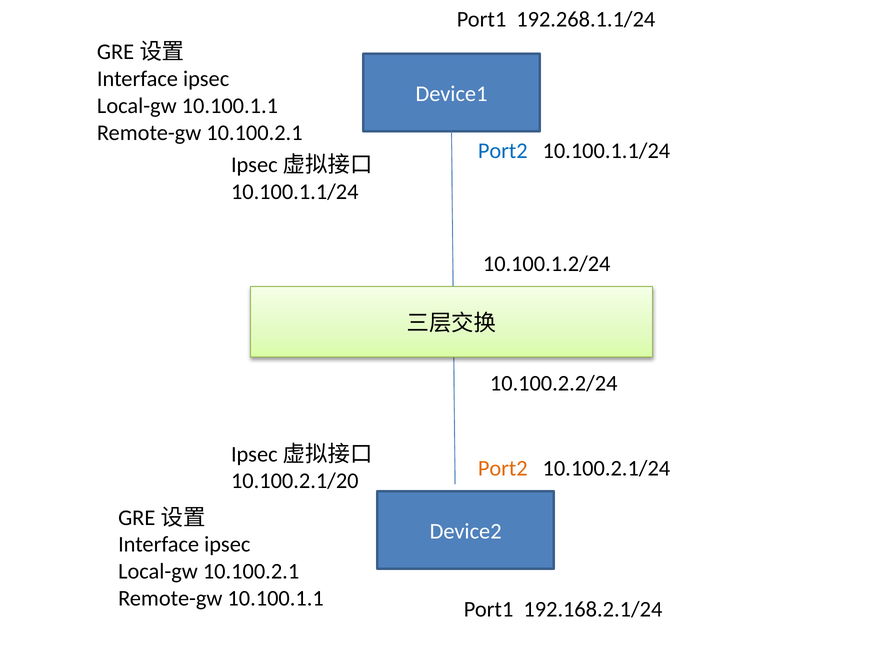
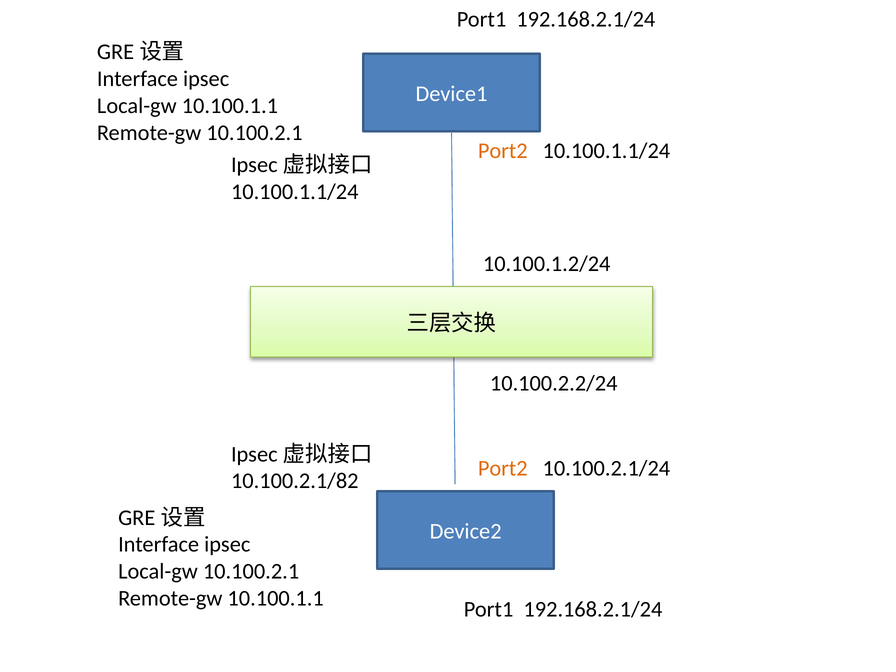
192.268.1.1/24 at (586, 19): 192.268.1.1/24 -> 192.168.2.1/24
Port2 at (503, 151) colour: blue -> orange
10.100.2.1/20: 10.100.2.1/20 -> 10.100.2.1/82
